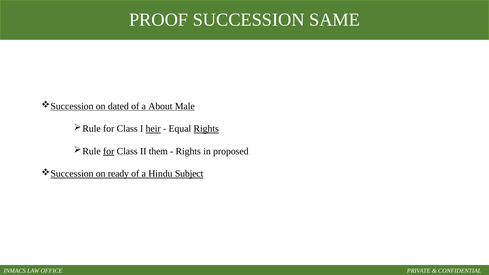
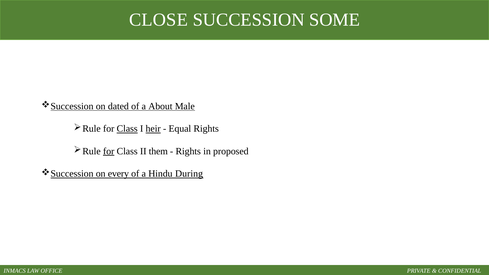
PROOF: PROOF -> CLOSE
SAME: SAME -> SOME
Class at (127, 129) underline: none -> present
Rights at (206, 129) underline: present -> none
ready: ready -> every
Subject: Subject -> During
